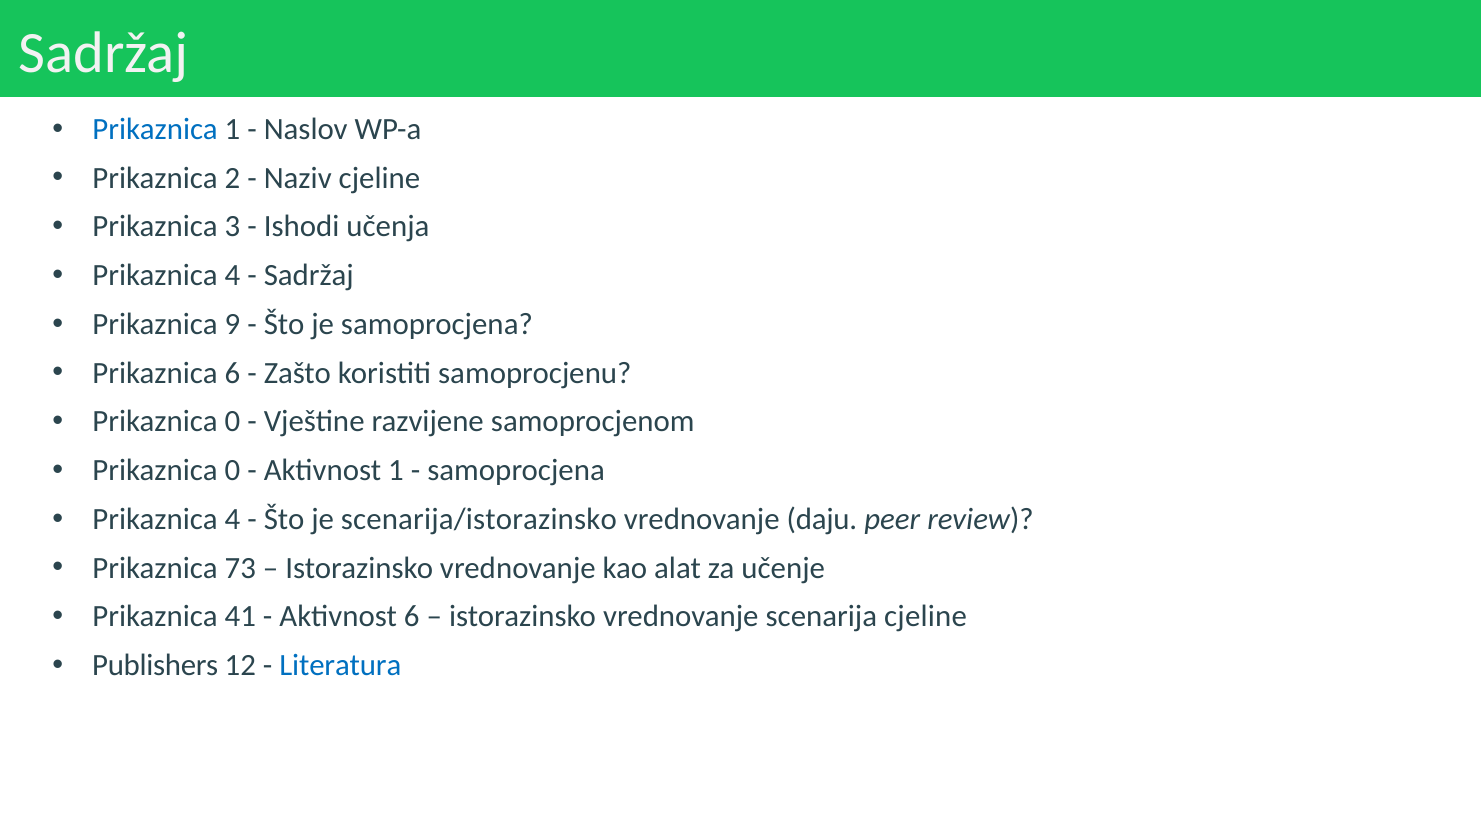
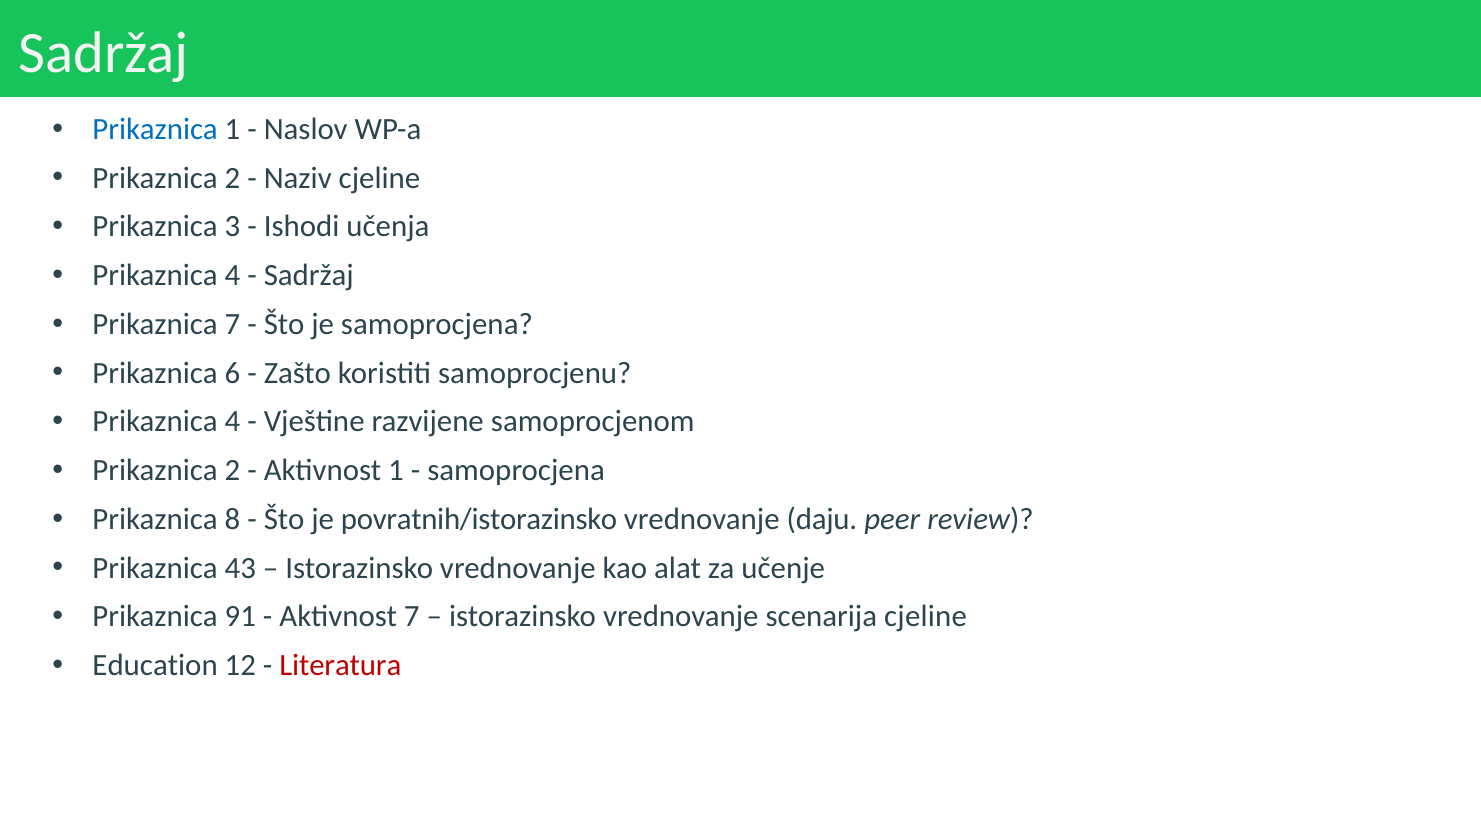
Prikaznica 9: 9 -> 7
0 at (232, 422): 0 -> 4
0 at (232, 470): 0 -> 2
4 at (232, 519): 4 -> 8
scenarija/istorazinsko: scenarija/istorazinsko -> povratnih/istorazinsko
73: 73 -> 43
41: 41 -> 91
Aktivnost 6: 6 -> 7
Publishers: Publishers -> Education
Literatura colour: blue -> red
